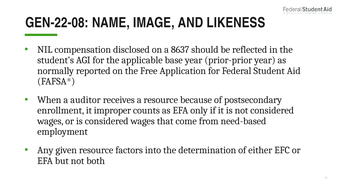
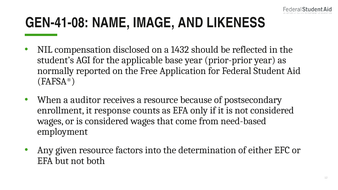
GEN-22-08: GEN-22-08 -> GEN-41-08
8637: 8637 -> 1432
improper: improper -> response
